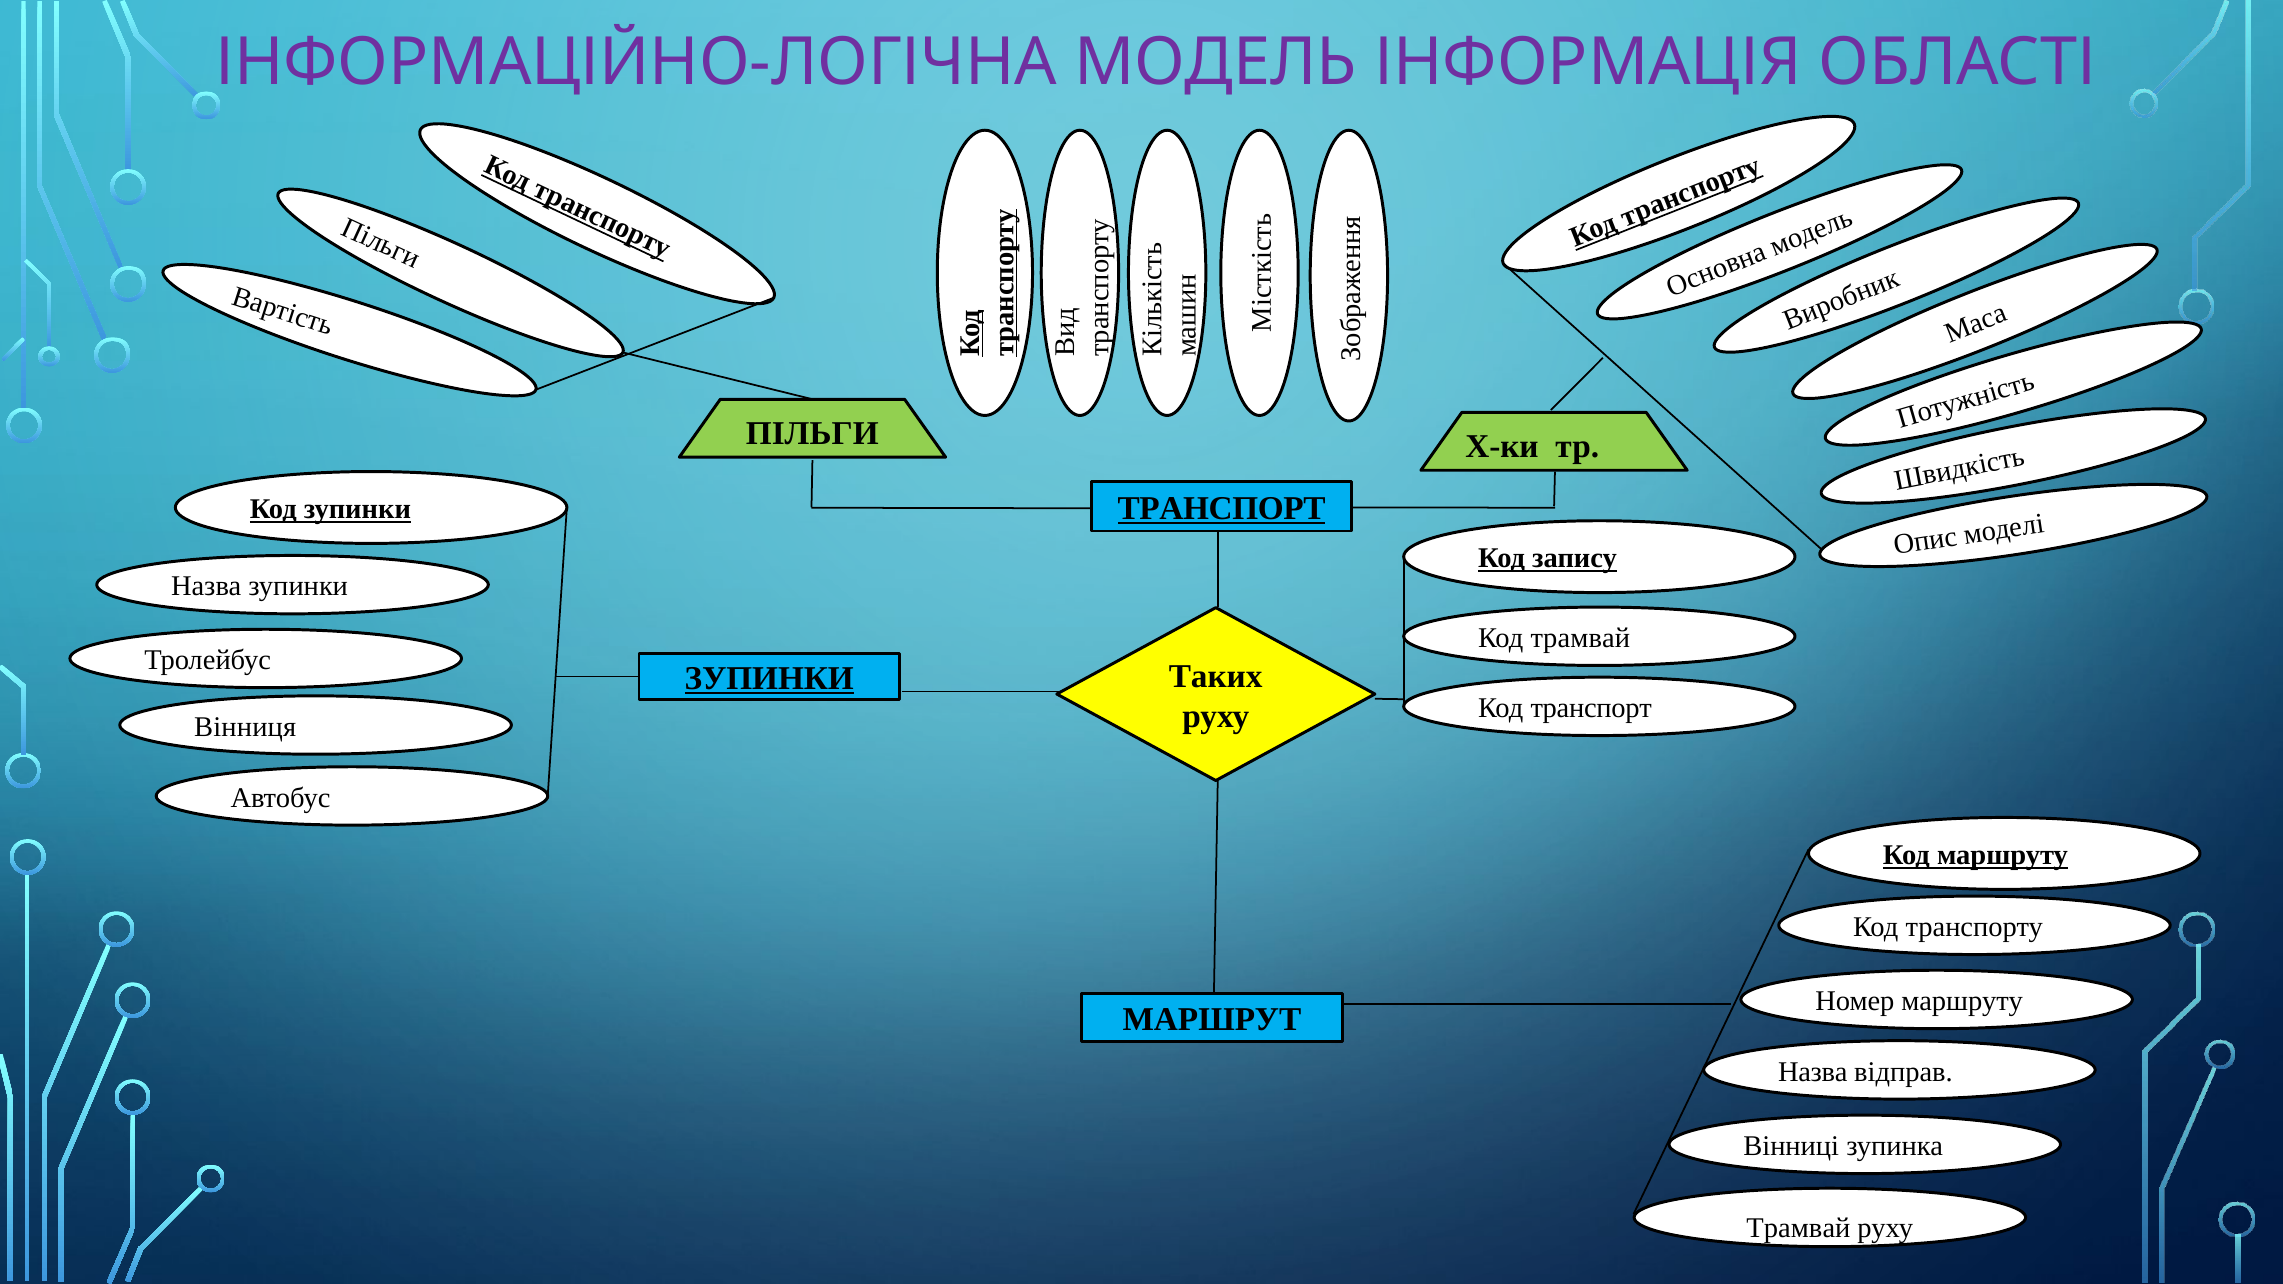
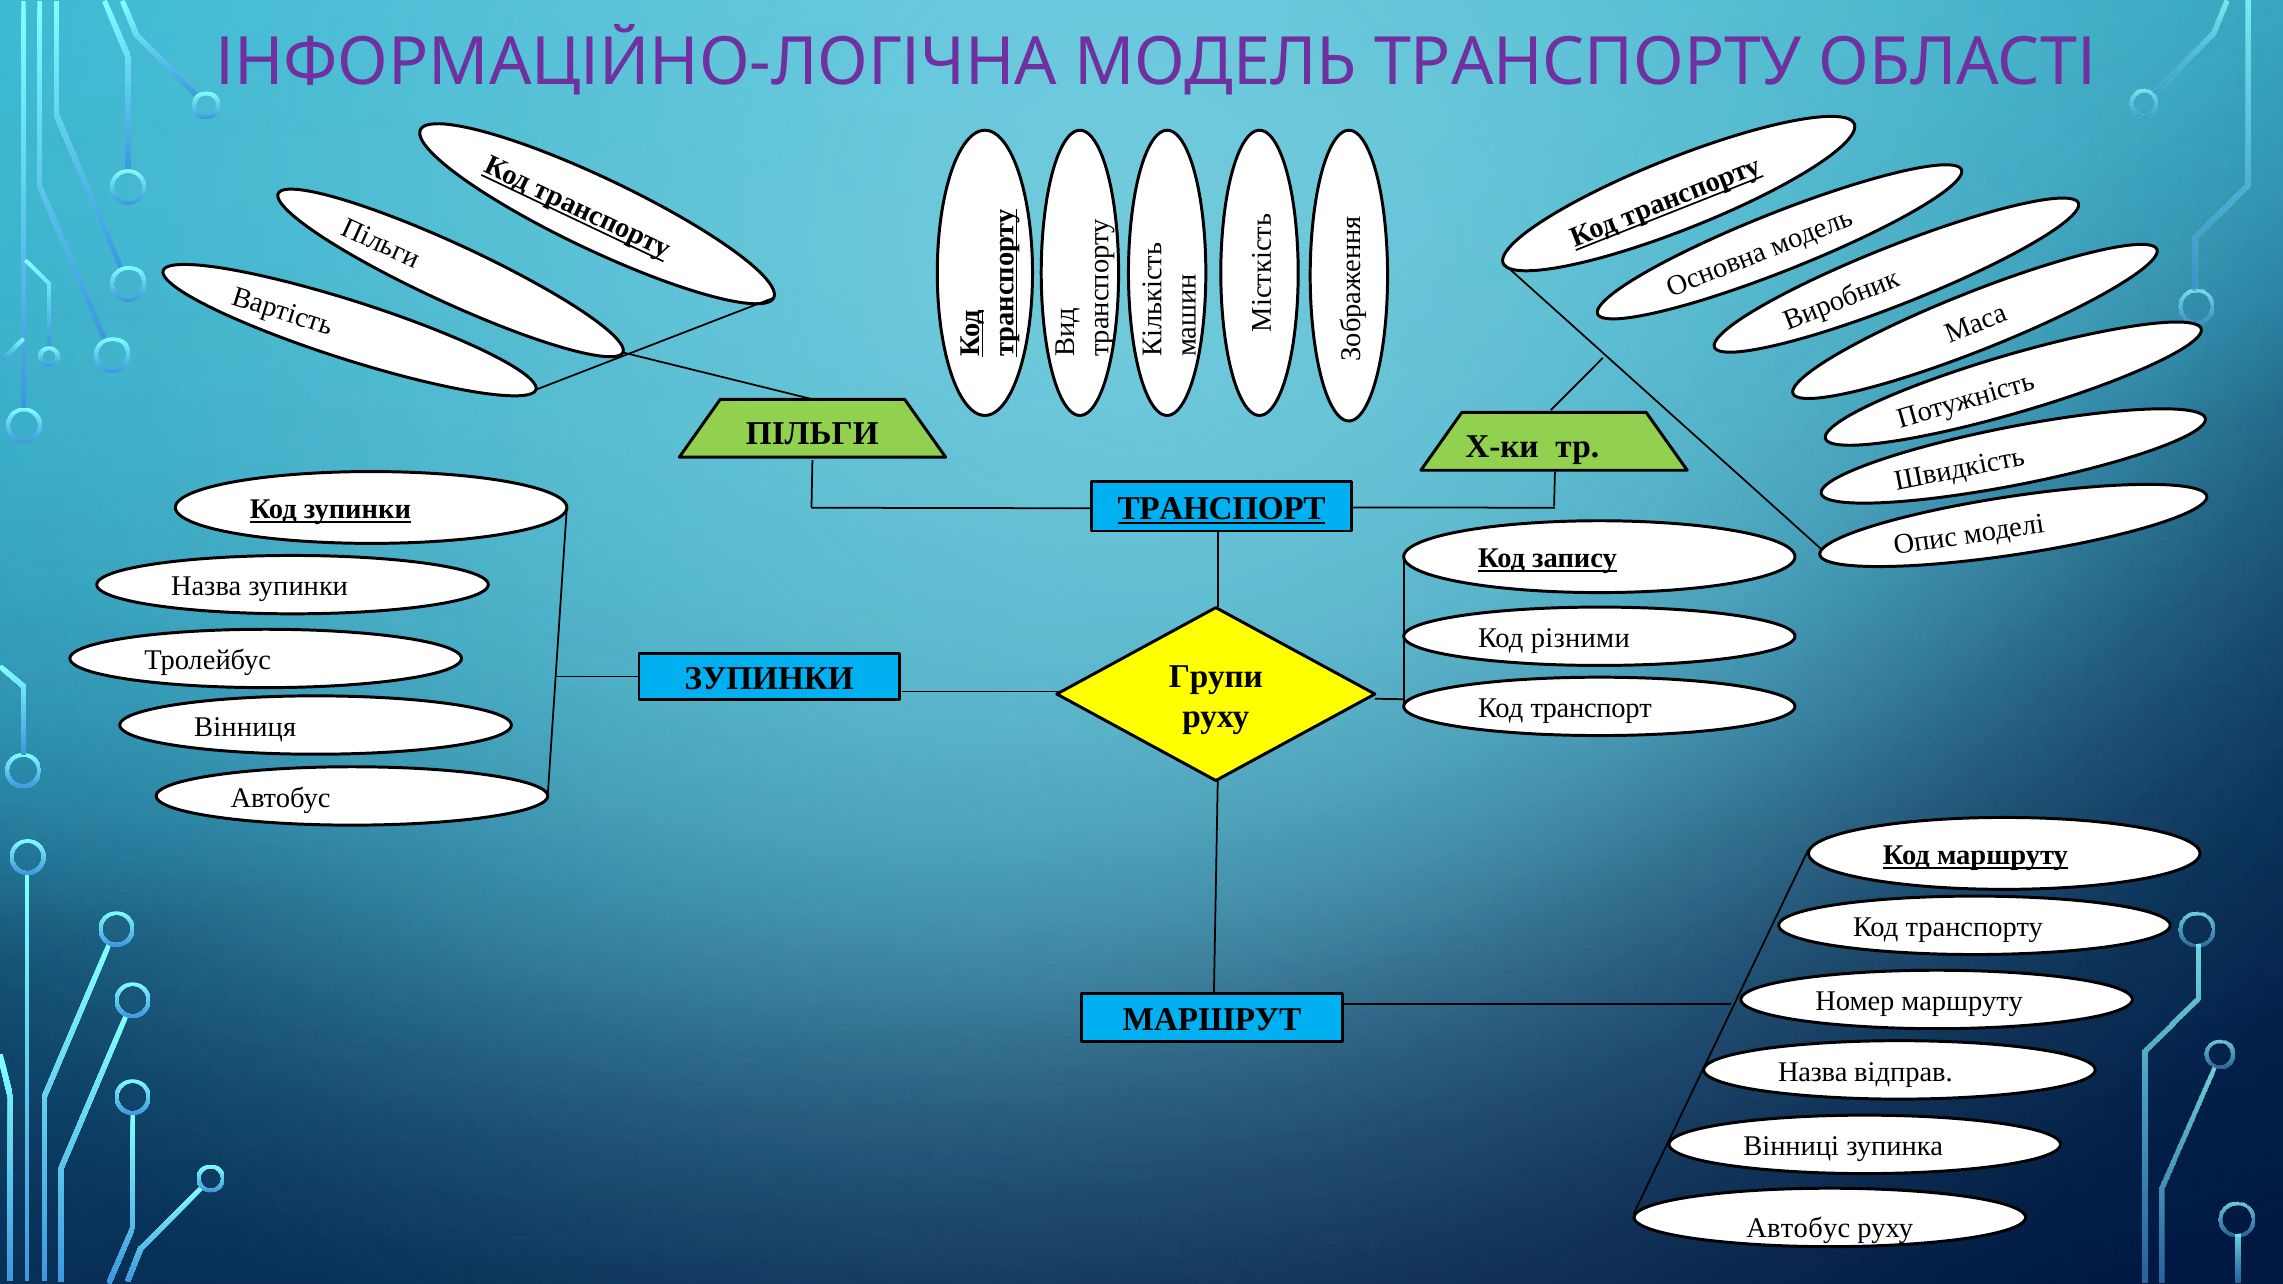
МОДЕЛЬ ІНФОРМАЦІЯ: ІНФОРМАЦІЯ -> ТРАНСПОРТУ
Код трамвай: трамвай -> різними
Таких: Таких -> Групи
ЗУПИНКИ at (769, 679) underline: present -> none
Трамвай at (1798, 1228): Трамвай -> Автобус
